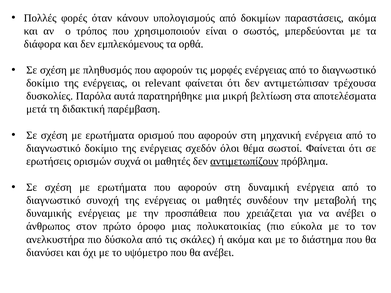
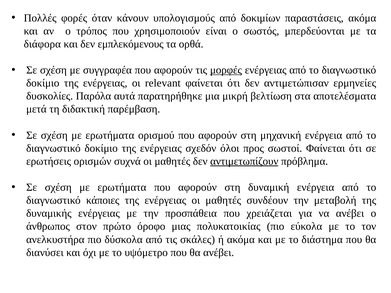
πληθυσμός: πληθυσμός -> συγγραφέα
μορφές underline: none -> present
τρέχουσα: τρέχουσα -> ερμηνείες
θέμα: θέμα -> προς
συνοχή: συνοχή -> κάποιες
